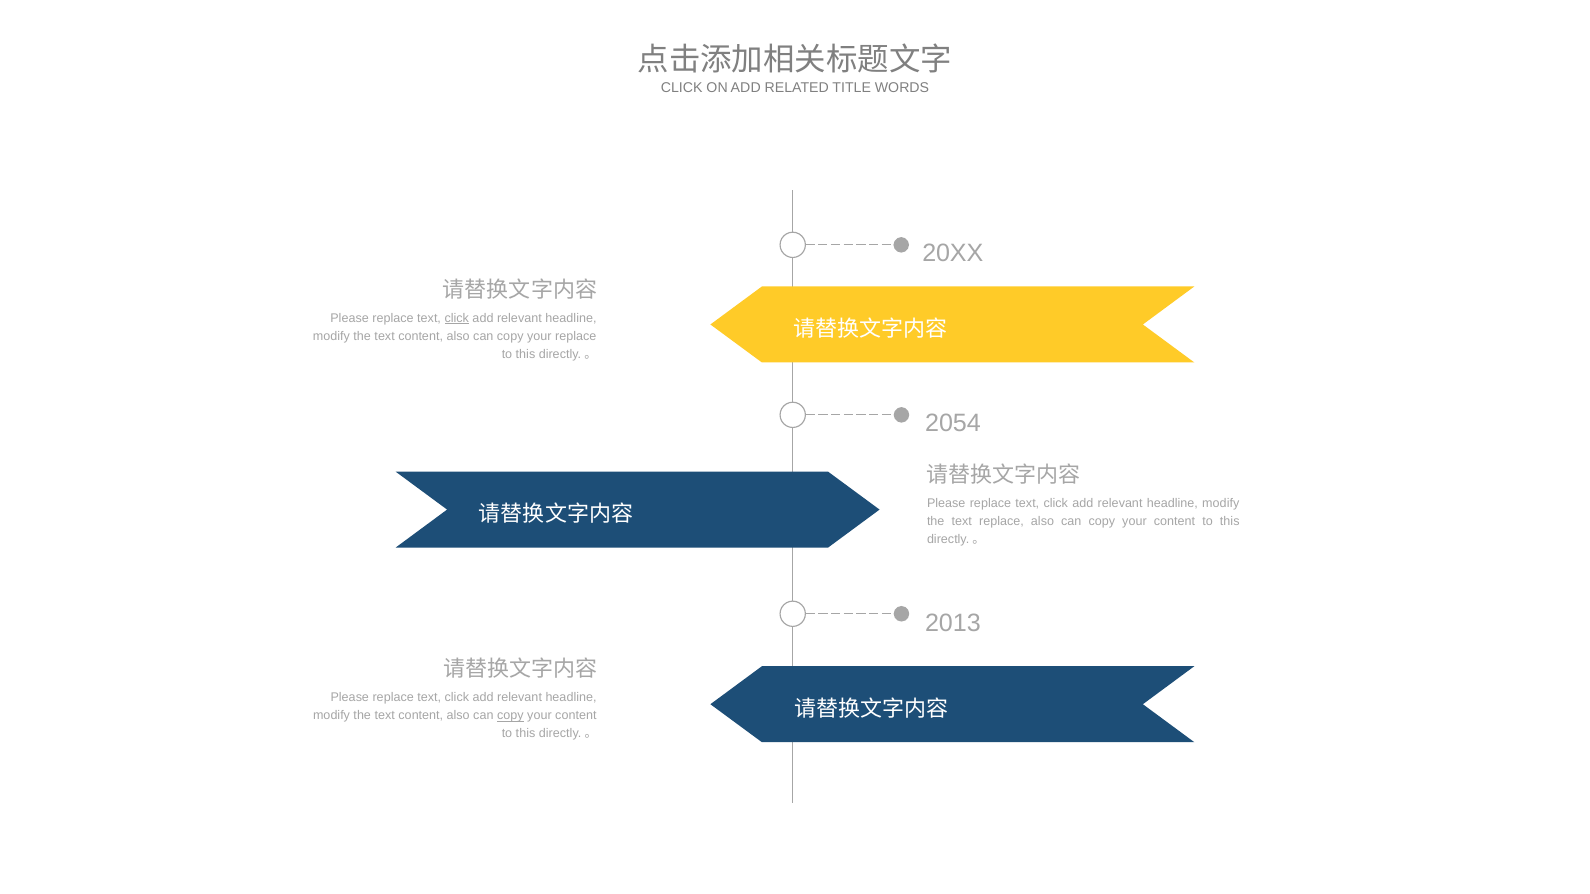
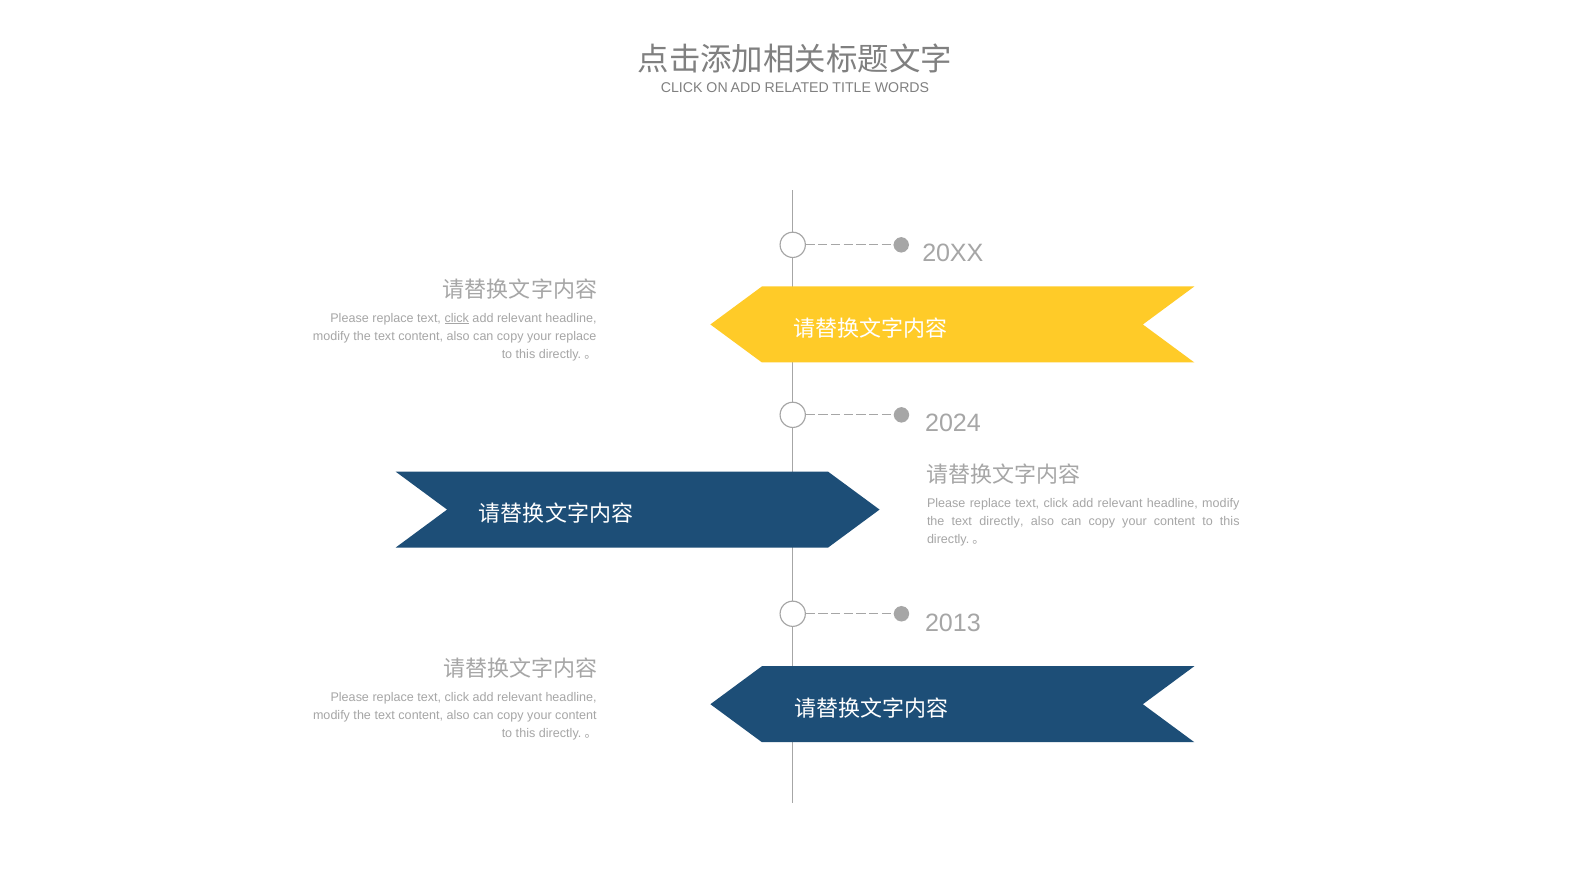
2054: 2054 -> 2024
text replace: replace -> directly
copy at (510, 716) underline: present -> none
